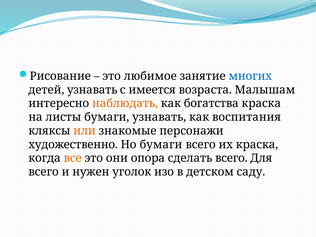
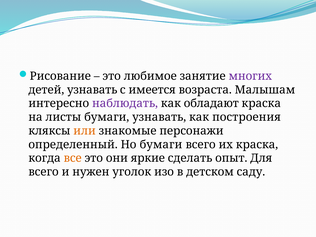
многих colour: blue -> purple
наблюдать colour: orange -> purple
богатства: богатства -> обладают
воспитания: воспитания -> построения
художественно: художественно -> определенный
опора: опора -> яркие
сделать всего: всего -> опыт
